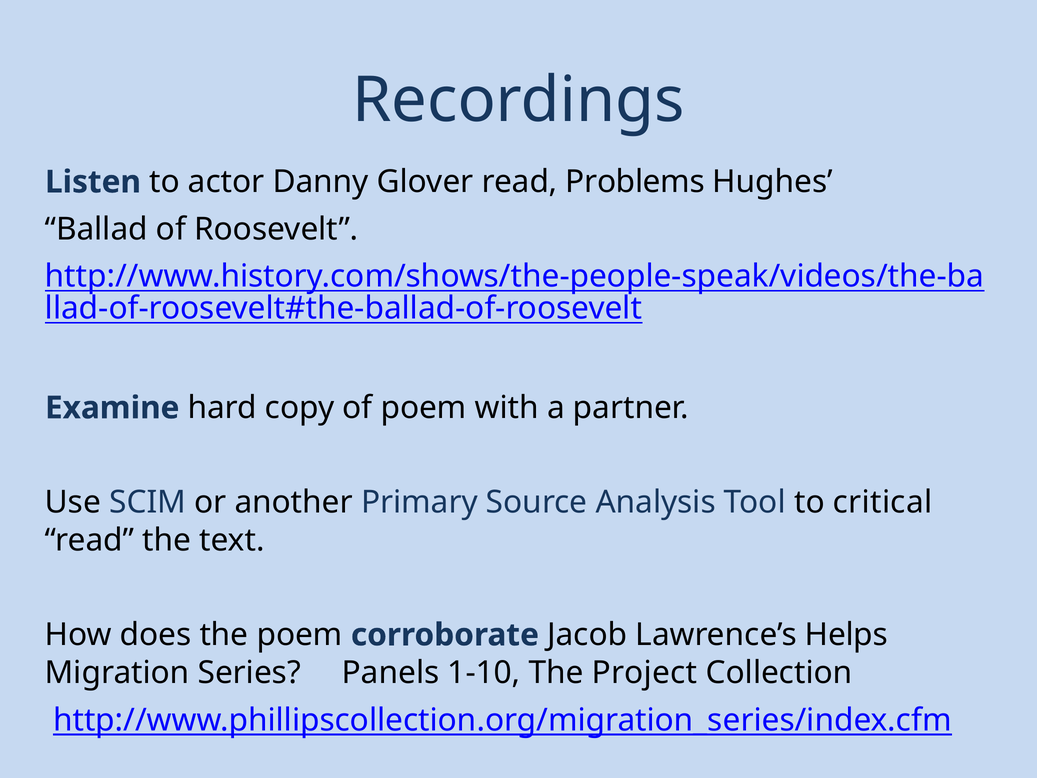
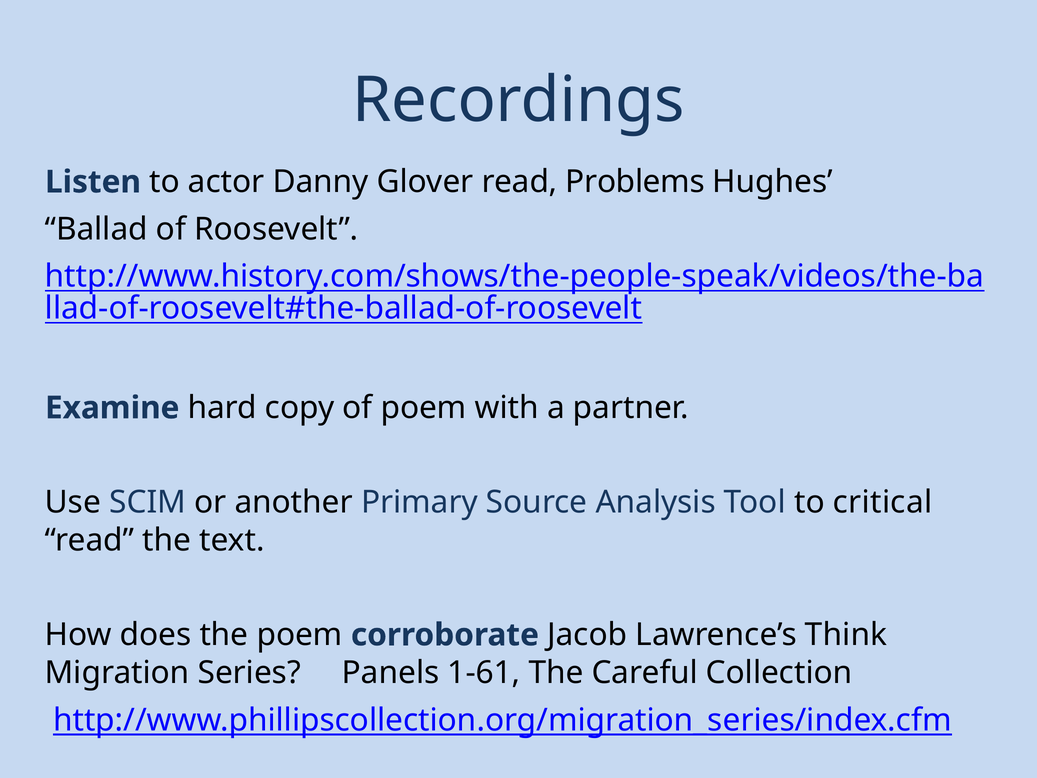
Helps: Helps -> Think
1-10: 1-10 -> 1-61
Project: Project -> Careful
